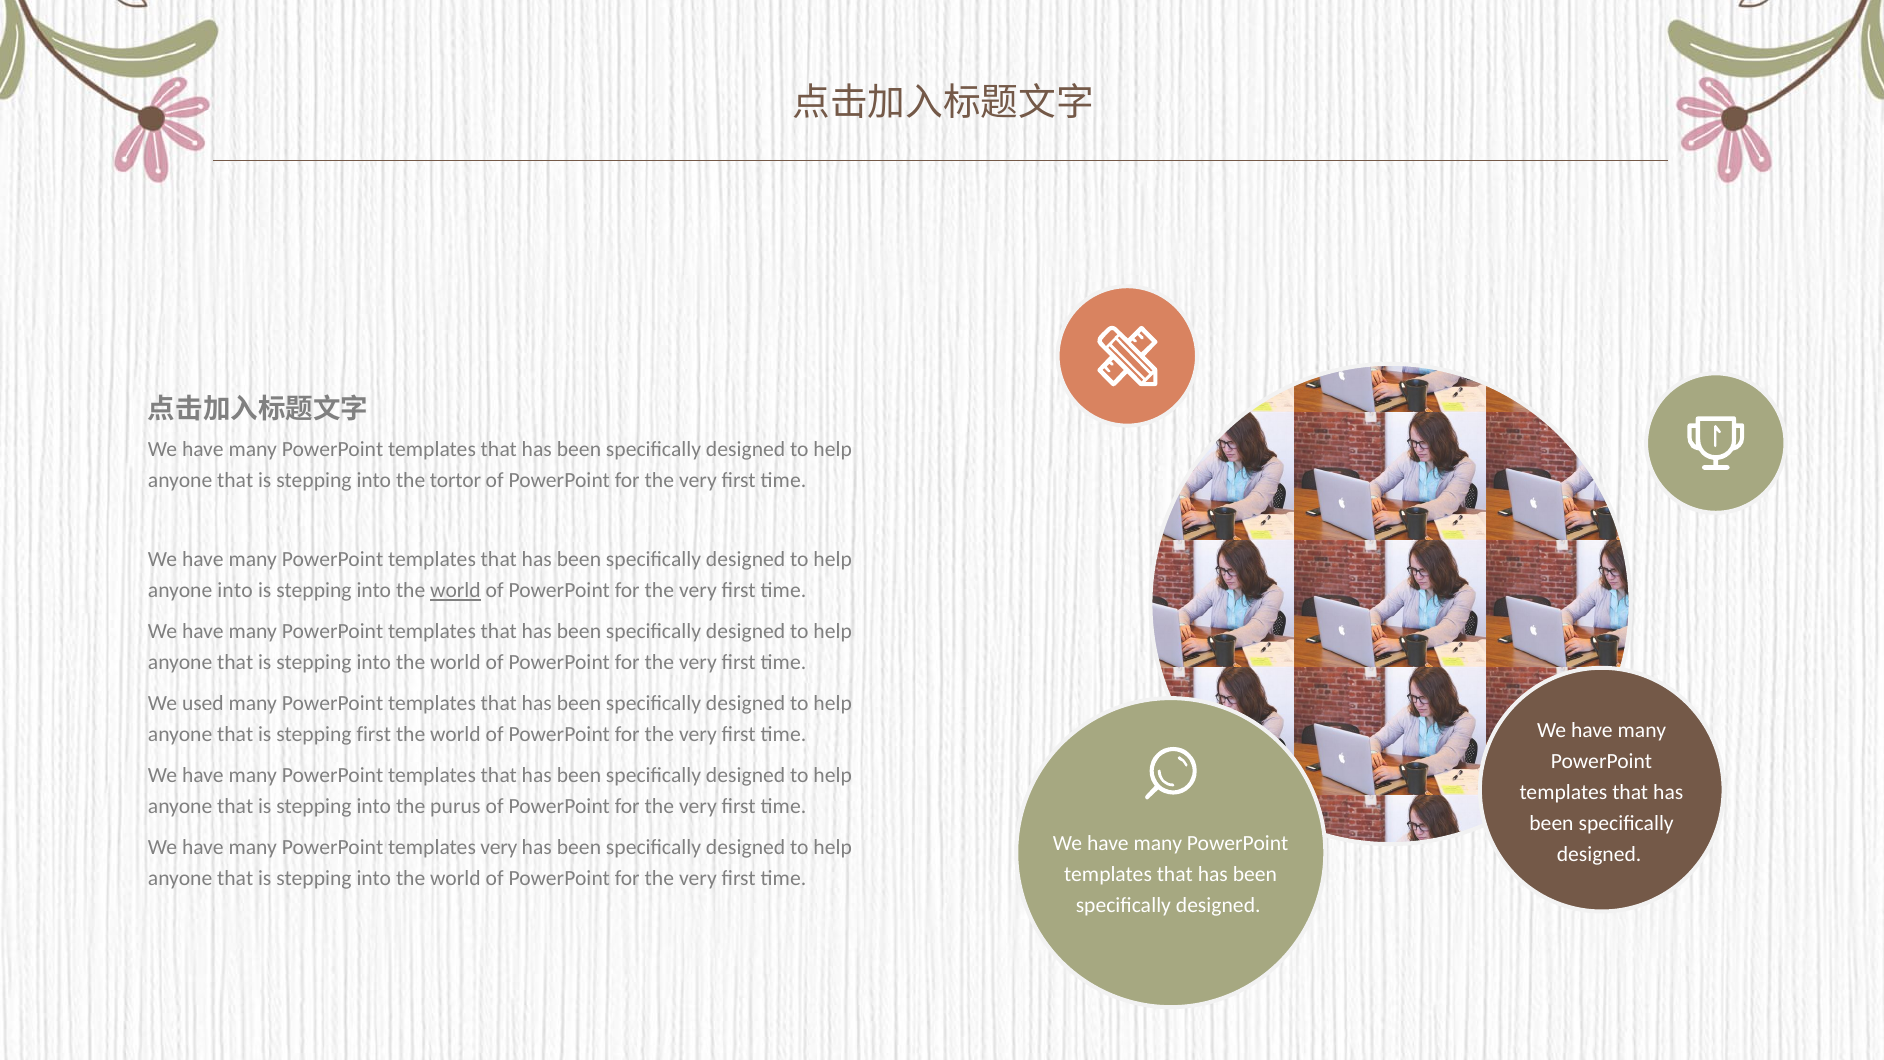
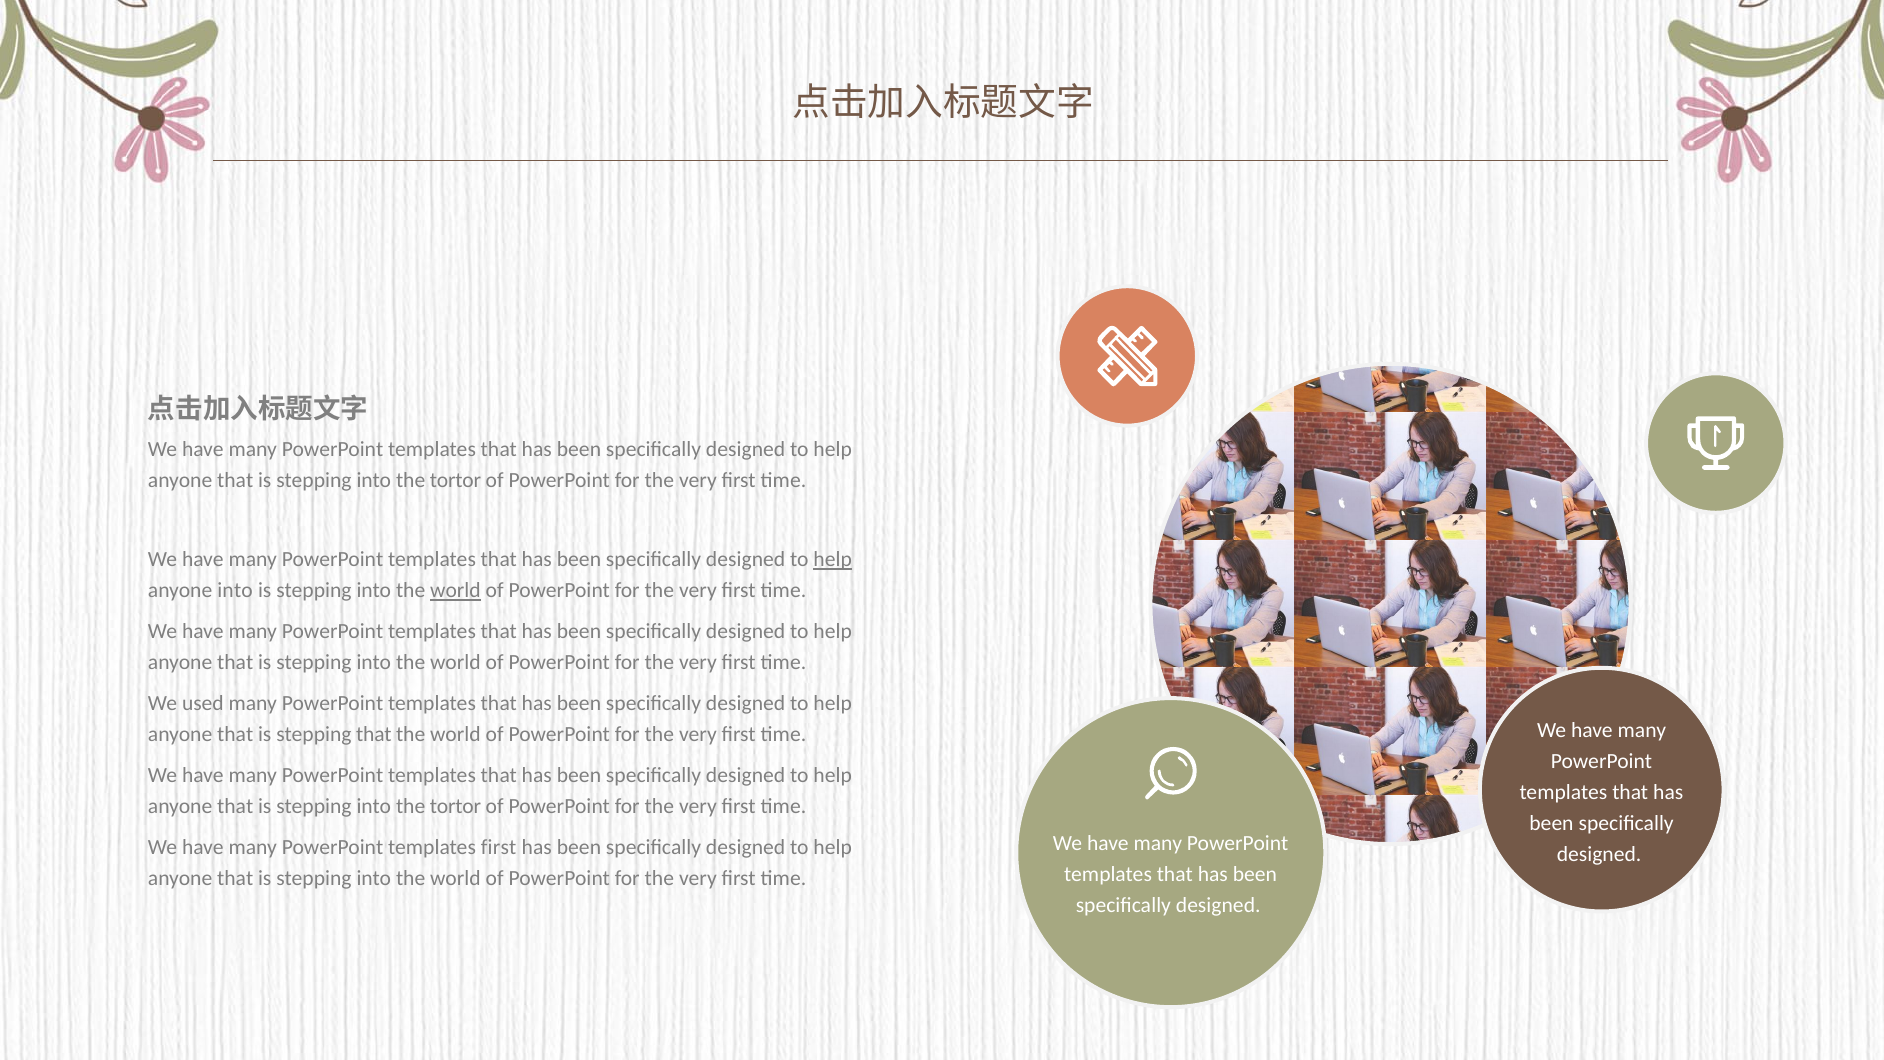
help at (833, 560) underline: none -> present
stepping first: first -> that
purus at (455, 807): purus -> tortor
templates very: very -> first
